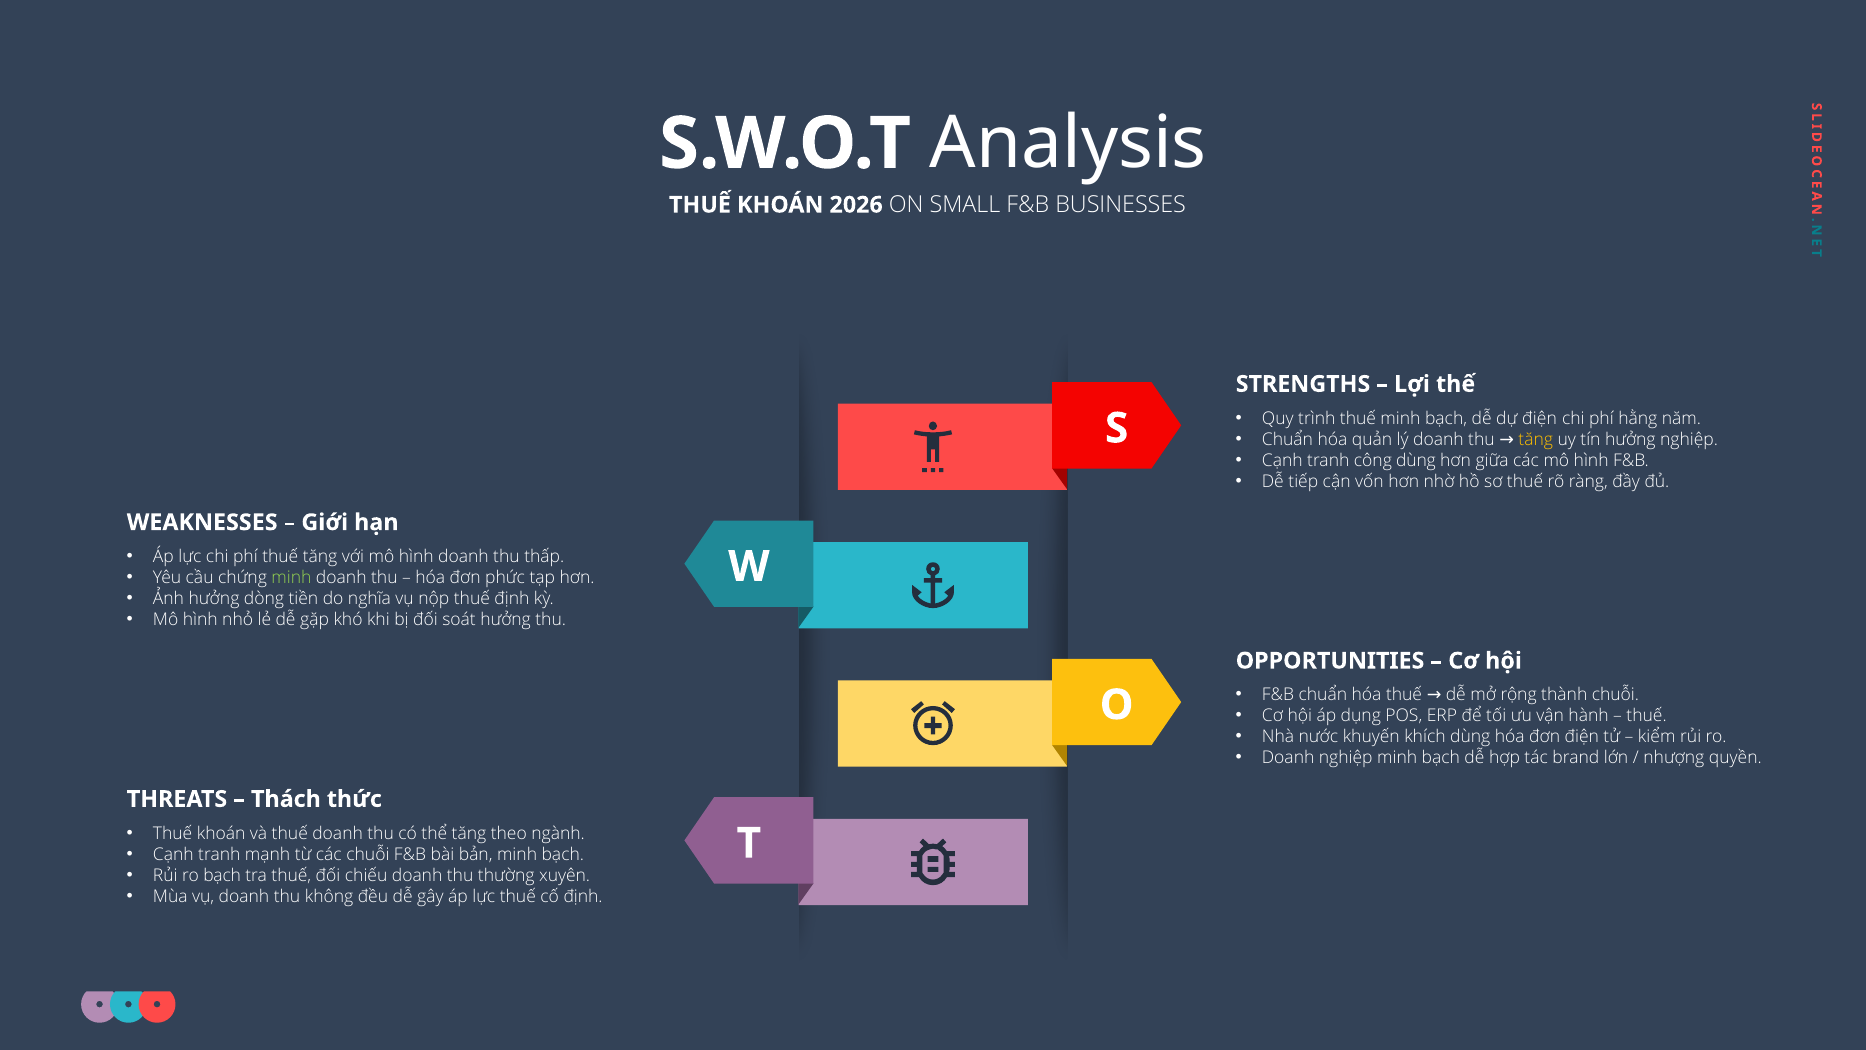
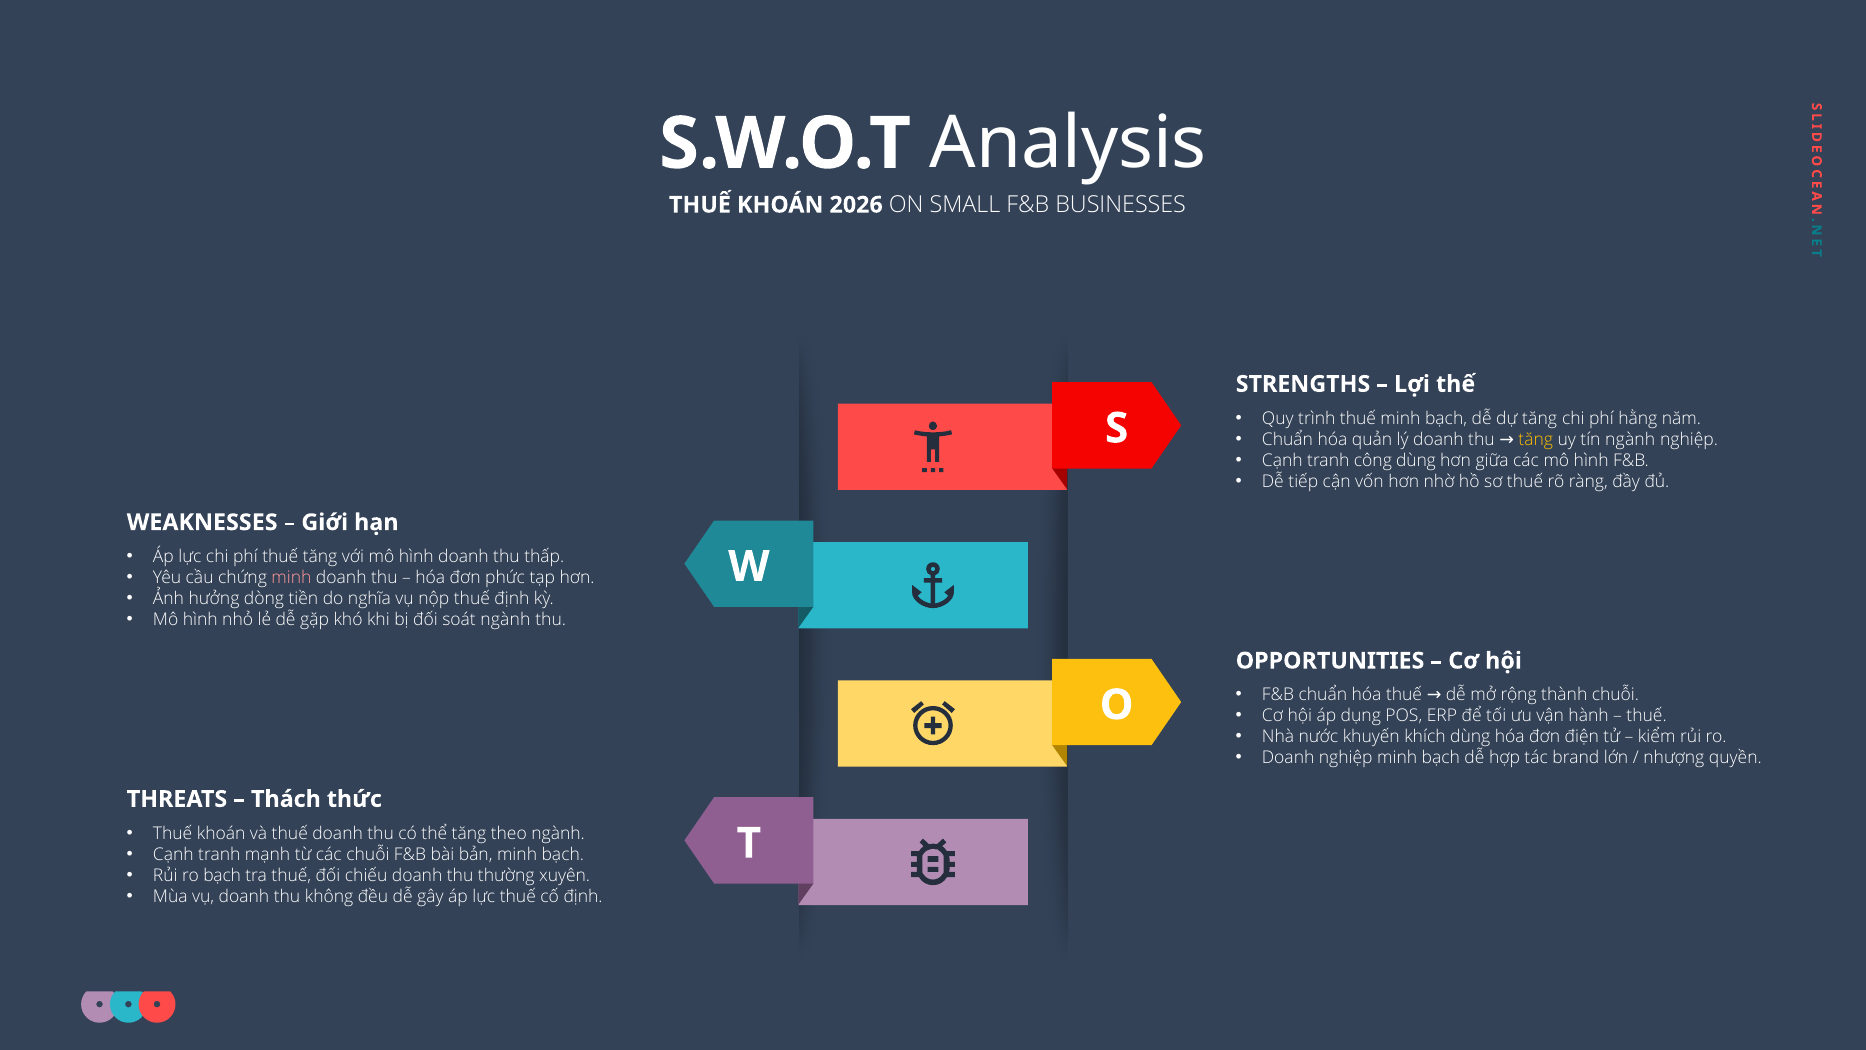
dự điện: điện -> tăng
tín hưởng: hưởng -> ngành
minh at (291, 578) colour: light green -> pink
soát hưởng: hưởng -> ngành
